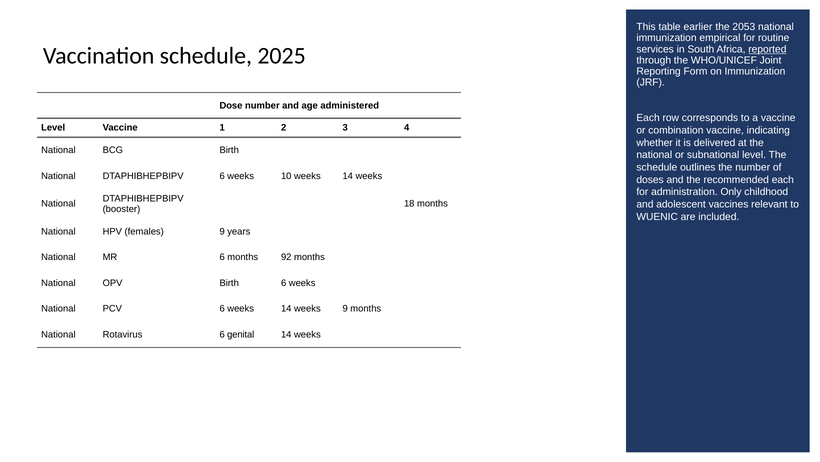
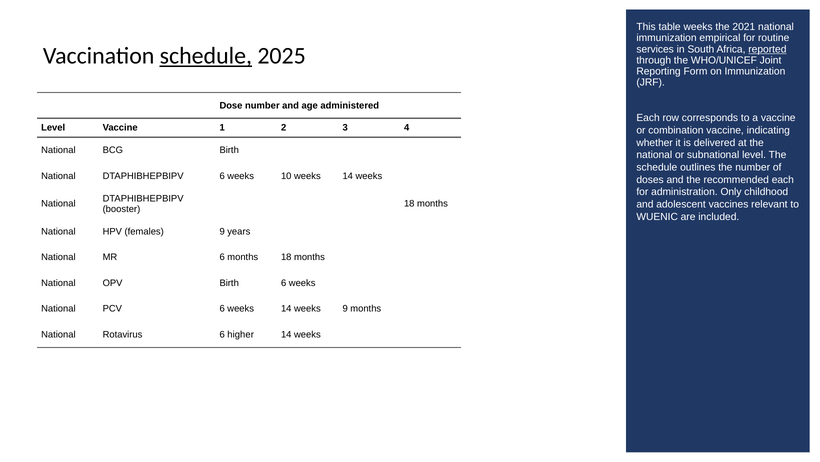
table earlier: earlier -> weeks
2053: 2053 -> 2021
schedule at (206, 56) underline: none -> present
months 92: 92 -> 18
genital: genital -> higher
